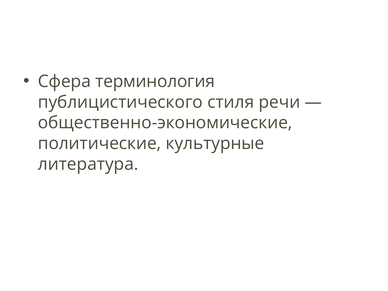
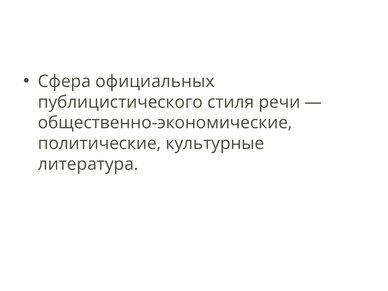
терминология: терминология -> официальных
